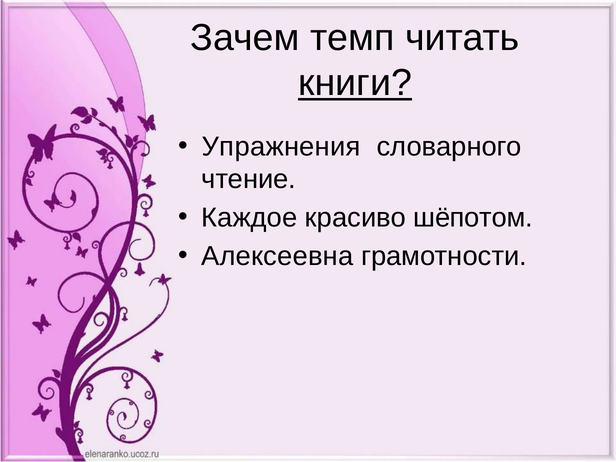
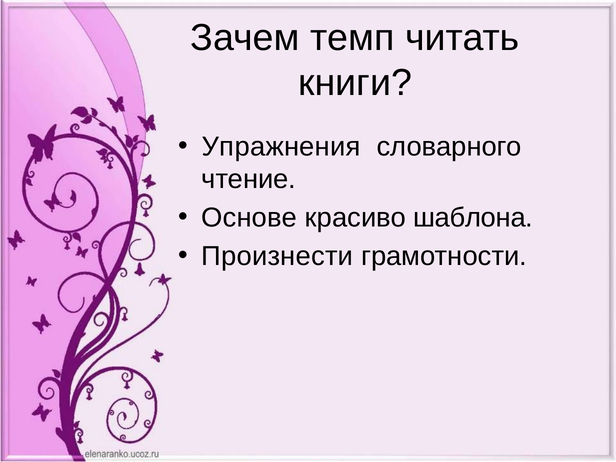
книги underline: present -> none
Каждое: Каждое -> Основе
шёпотом: шёпотом -> шаблона
Алексеевна: Алексеевна -> Произнести
